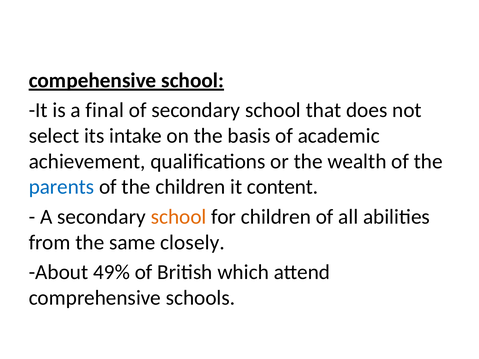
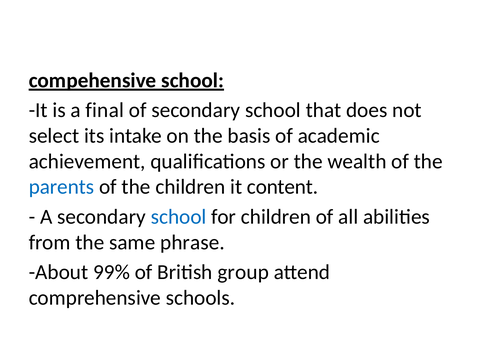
school at (179, 217) colour: orange -> blue
closely: closely -> phrase
49%: 49% -> 99%
which: which -> group
